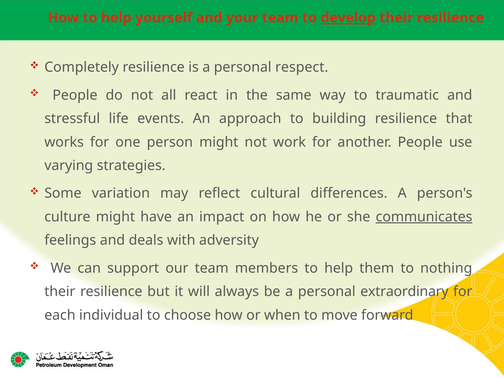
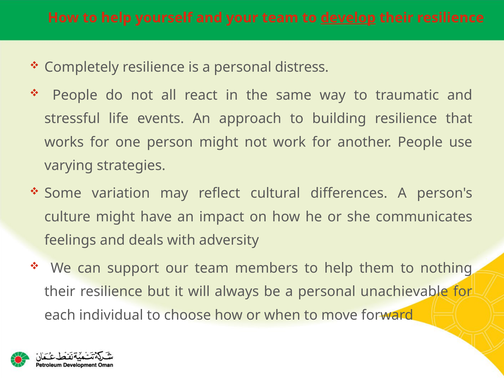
respect: respect -> distress
communicates underline: present -> none
extraordinary: extraordinary -> unachievable
